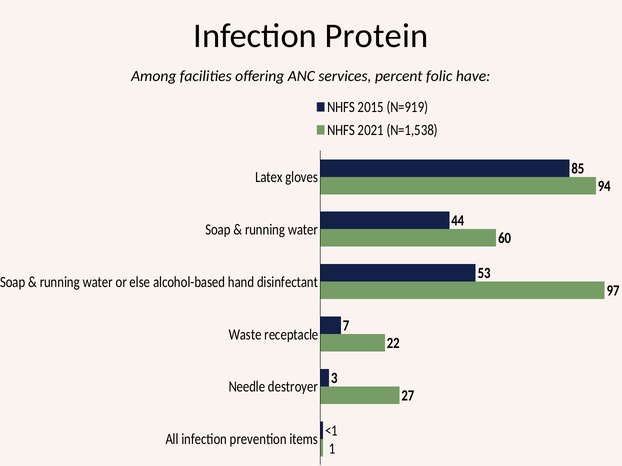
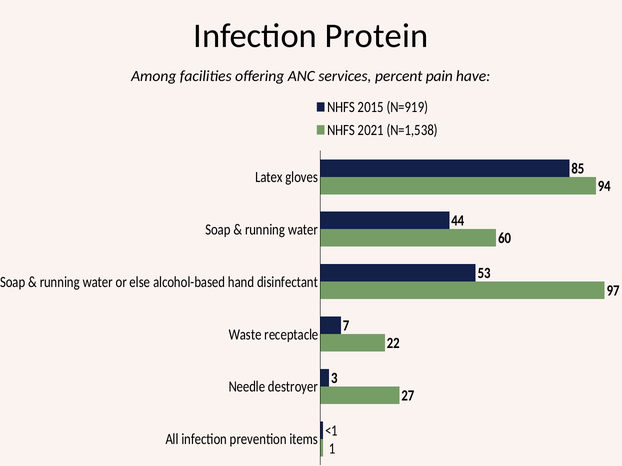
folic: folic -> pain
